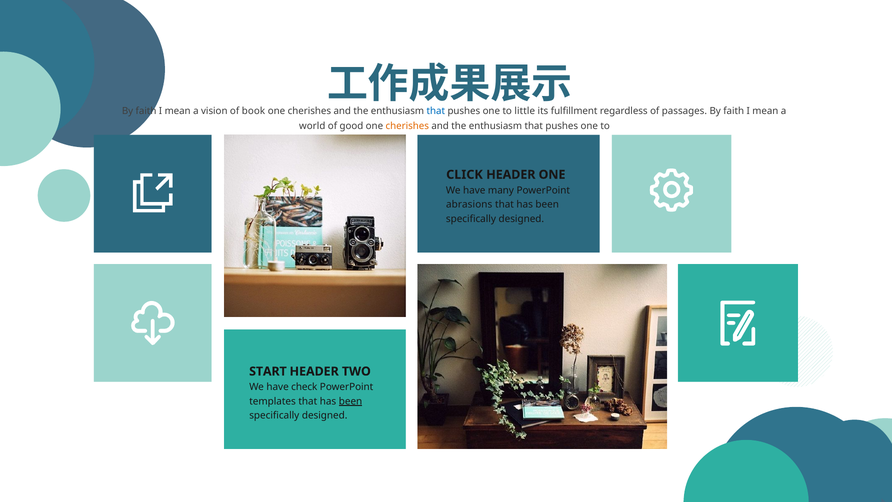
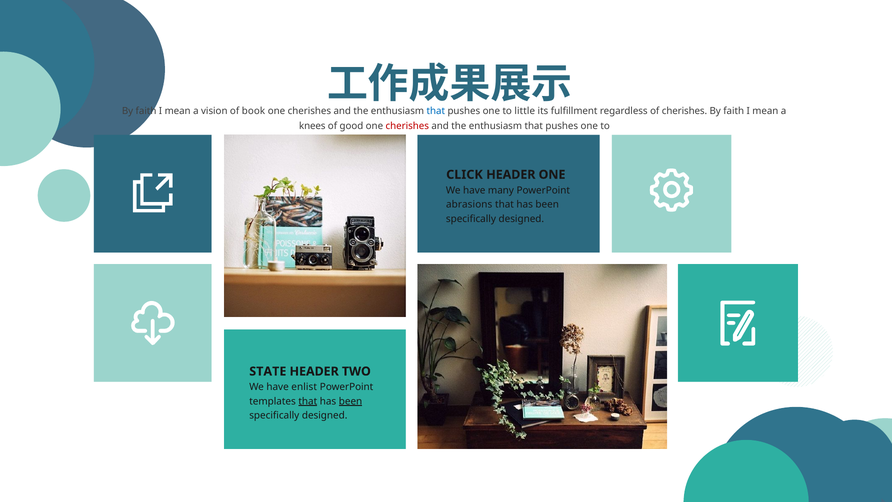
of passages: passages -> cherishes
world: world -> knees
cherishes at (407, 126) colour: orange -> red
START: START -> STATE
check: check -> enlist
that at (308, 401) underline: none -> present
